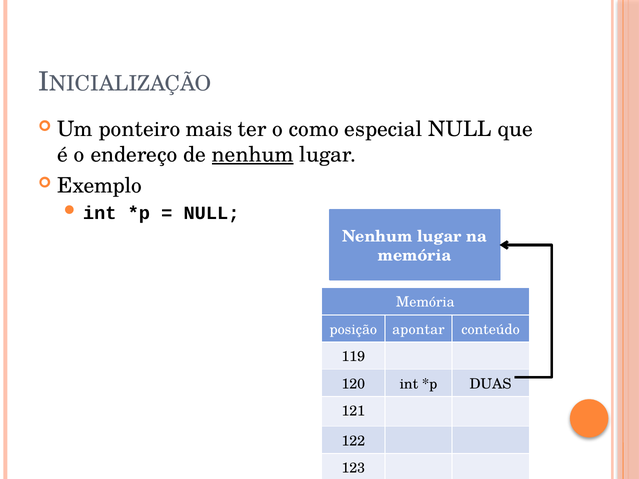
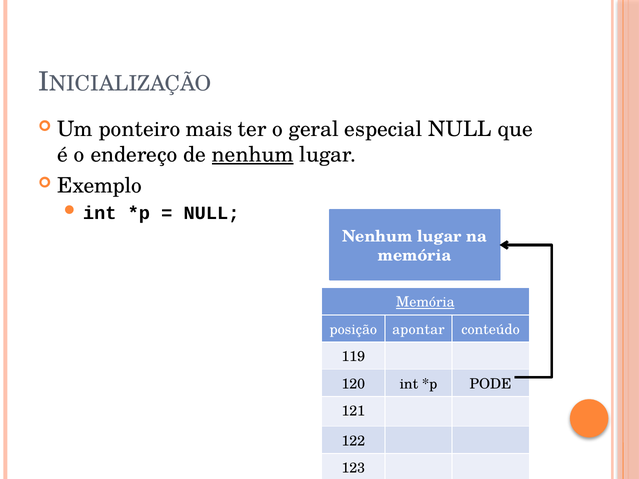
como: como -> geral
Memória at (425, 302) underline: none -> present
DUAS: DUAS -> PODE
